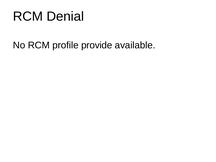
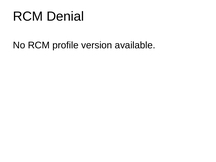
provide: provide -> version
